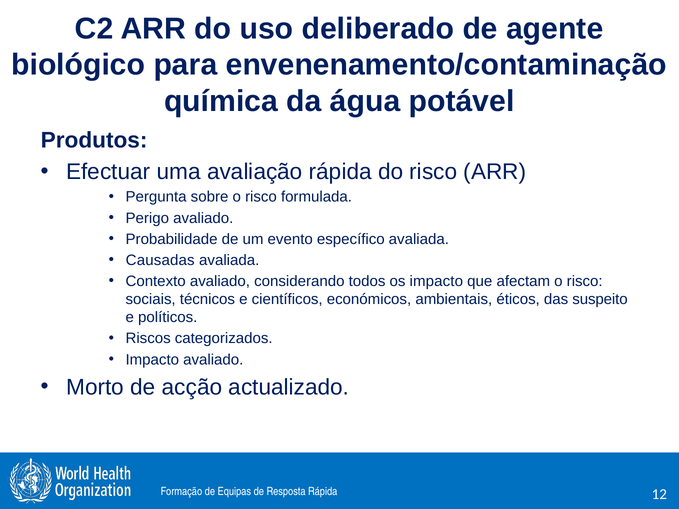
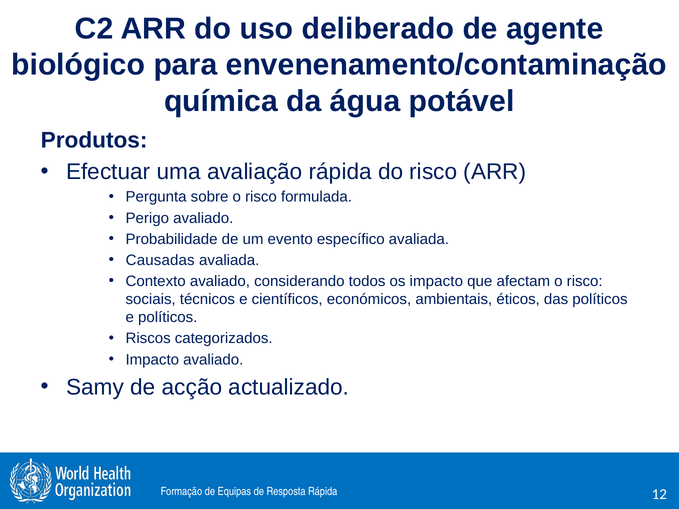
das suspeito: suspeito -> políticos
Morto: Morto -> Samy
